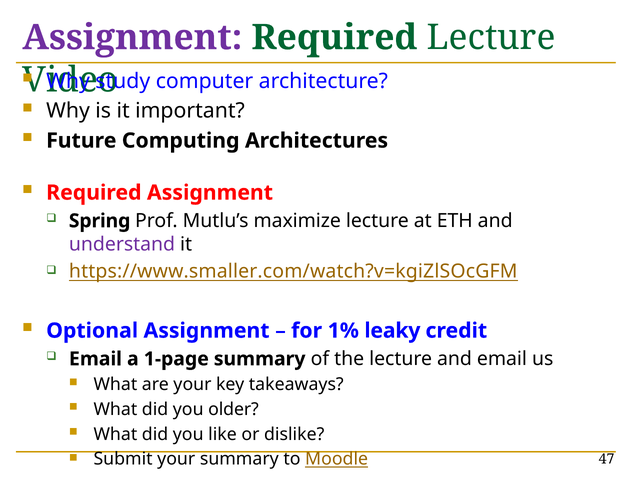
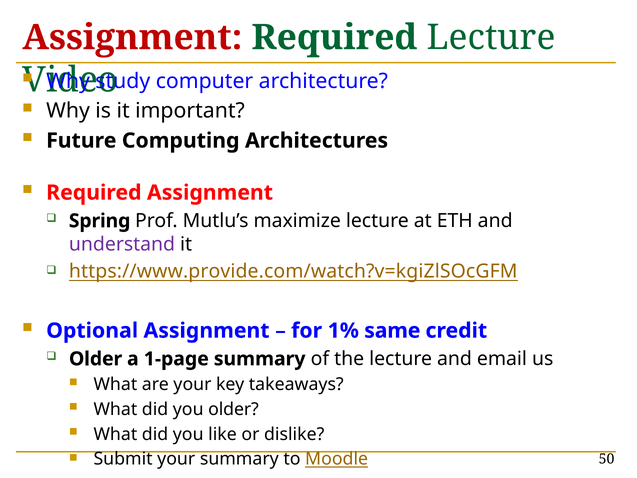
Assignment at (132, 38) colour: purple -> red
https://www.smaller.com/watch?v=kgiZlSOcGFM: https://www.smaller.com/watch?v=kgiZlSOcGFM -> https://www.provide.com/watch?v=kgiZlSOcGFM
leaky: leaky -> same
Email at (96, 359): Email -> Older
47: 47 -> 50
